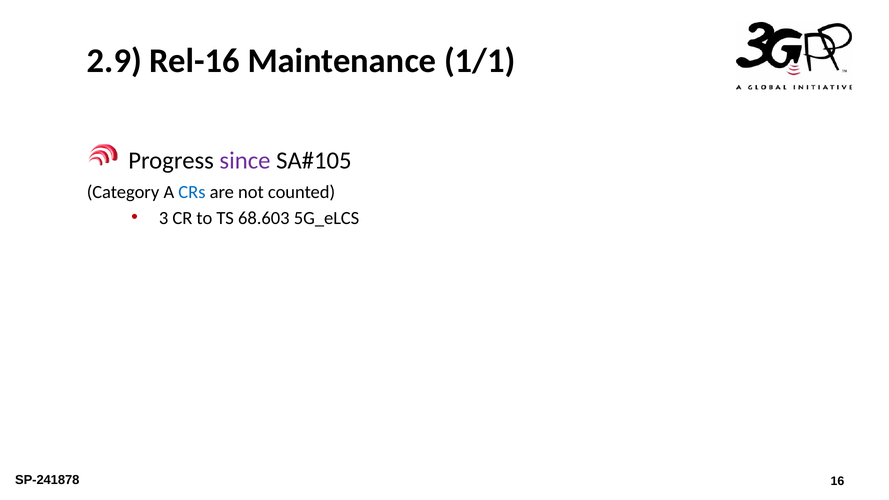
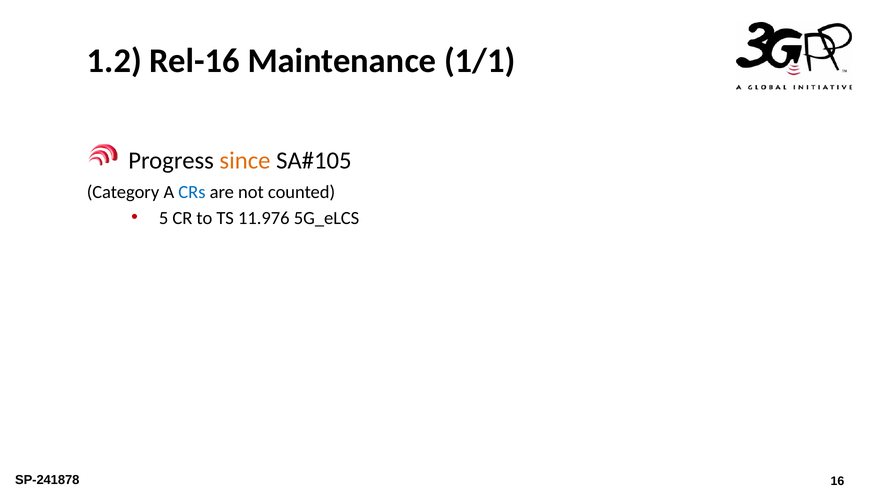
2.9: 2.9 -> 1.2
since colour: purple -> orange
3: 3 -> 5
68.603: 68.603 -> 11.976
